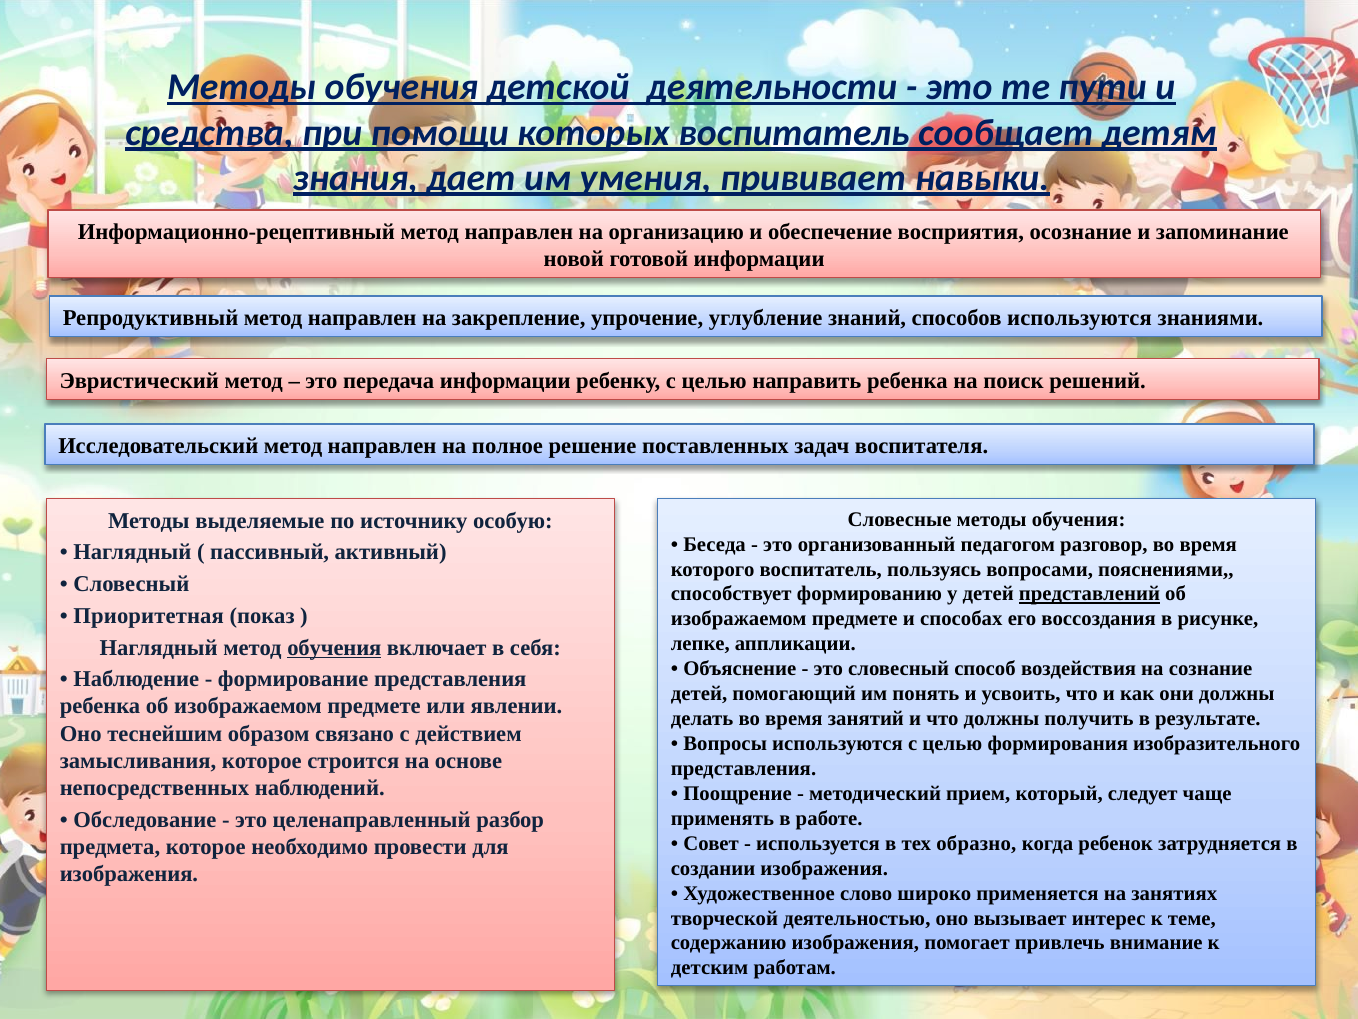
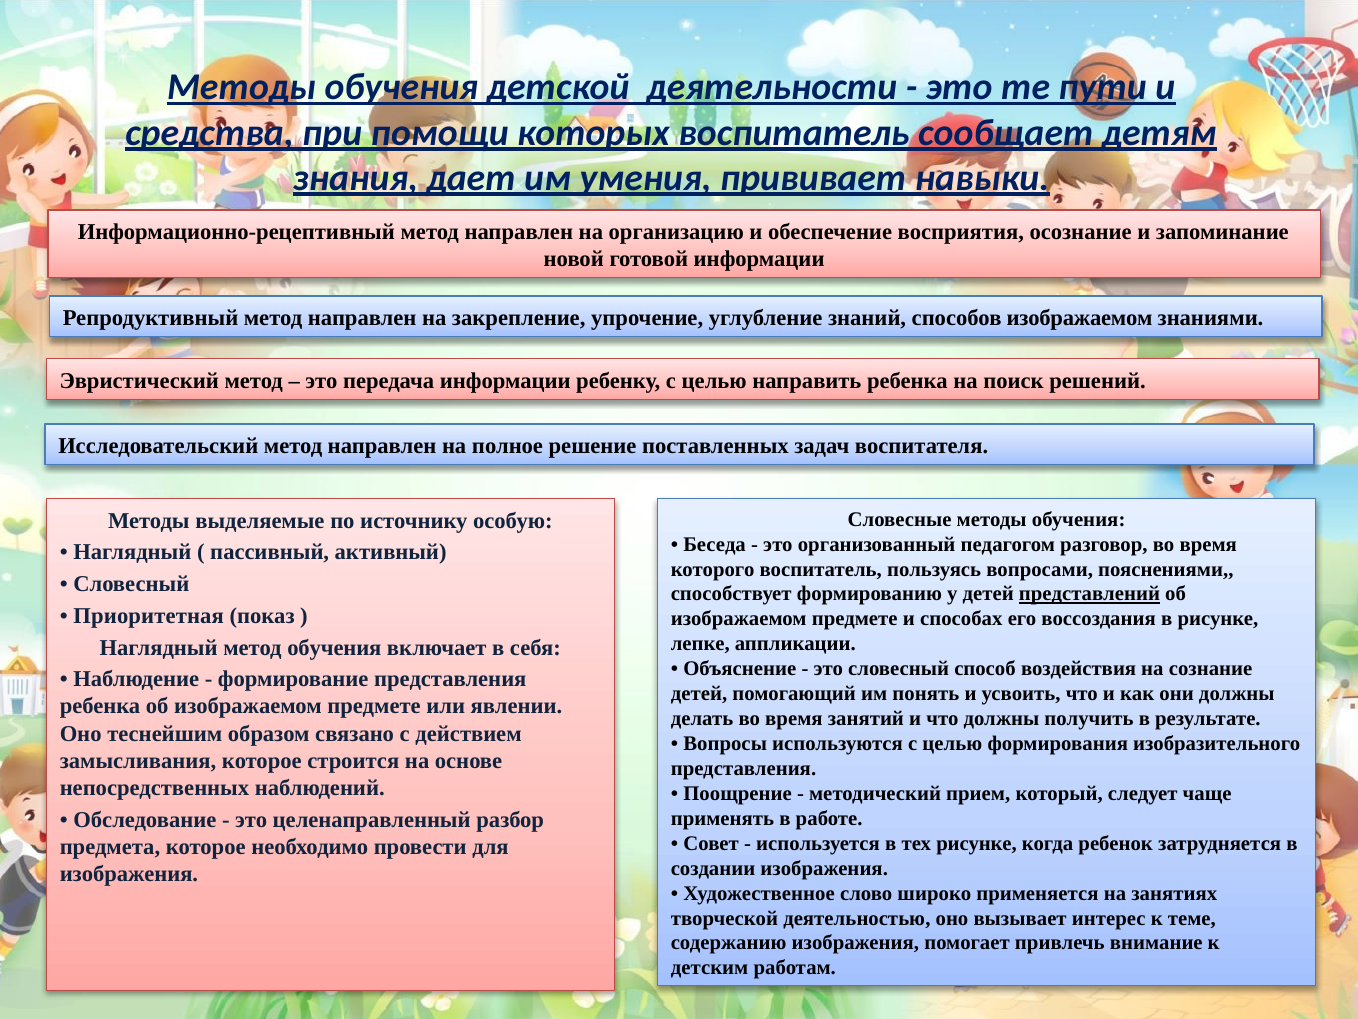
способов используются: используются -> изображаемом
обучения at (334, 647) underline: present -> none
тех образно: образно -> рисунке
